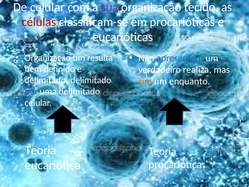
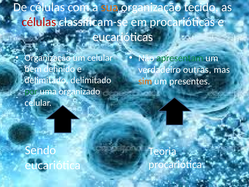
De celular: celular -> células
sua colour: purple -> orange
um resulta: resulta -> celular
apresentam colour: blue -> green
realiza: realiza -> outras
enquanto: enquanto -> presentes
por colour: blue -> green
uma delimitado: delimitado -> organizado
Teoria at (41, 150): Teoria -> Sendo
